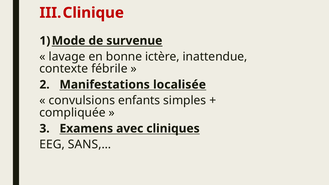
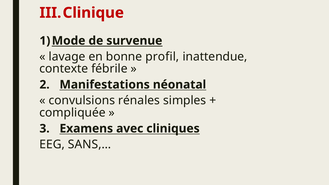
ictère: ictère -> profil
localisée: localisée -> néonatal
enfants: enfants -> rénales
